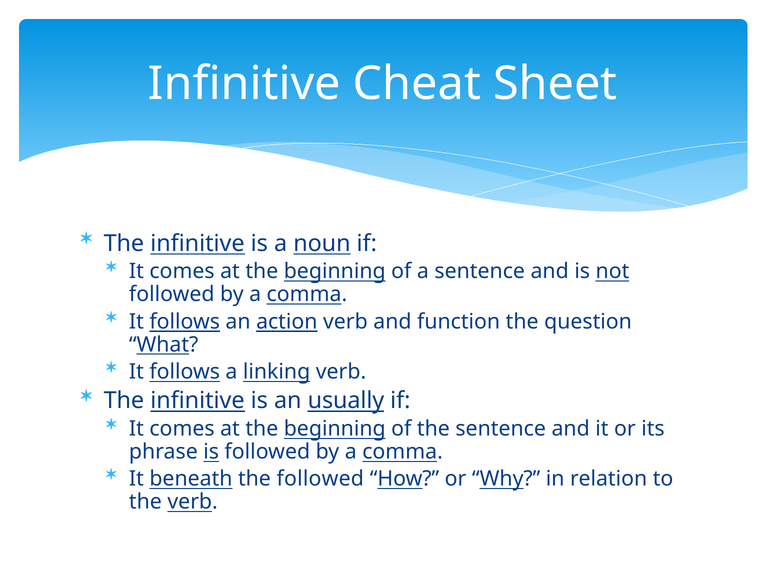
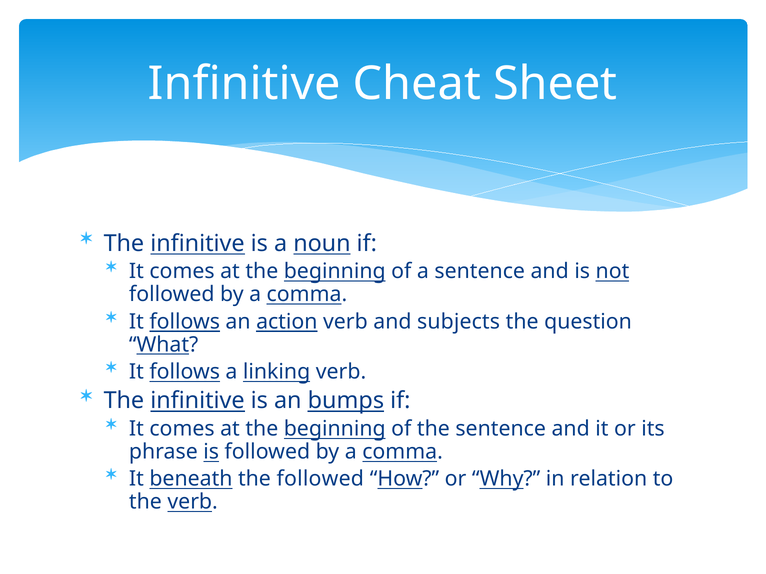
function: function -> subjects
usually: usually -> bumps
